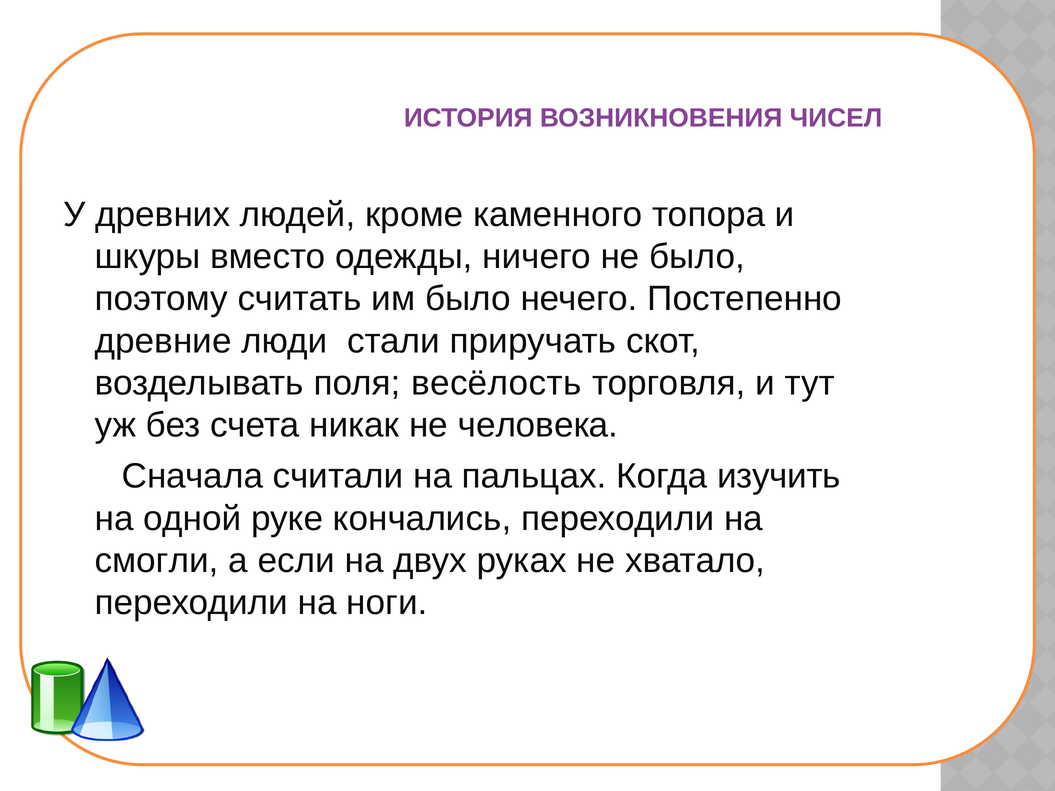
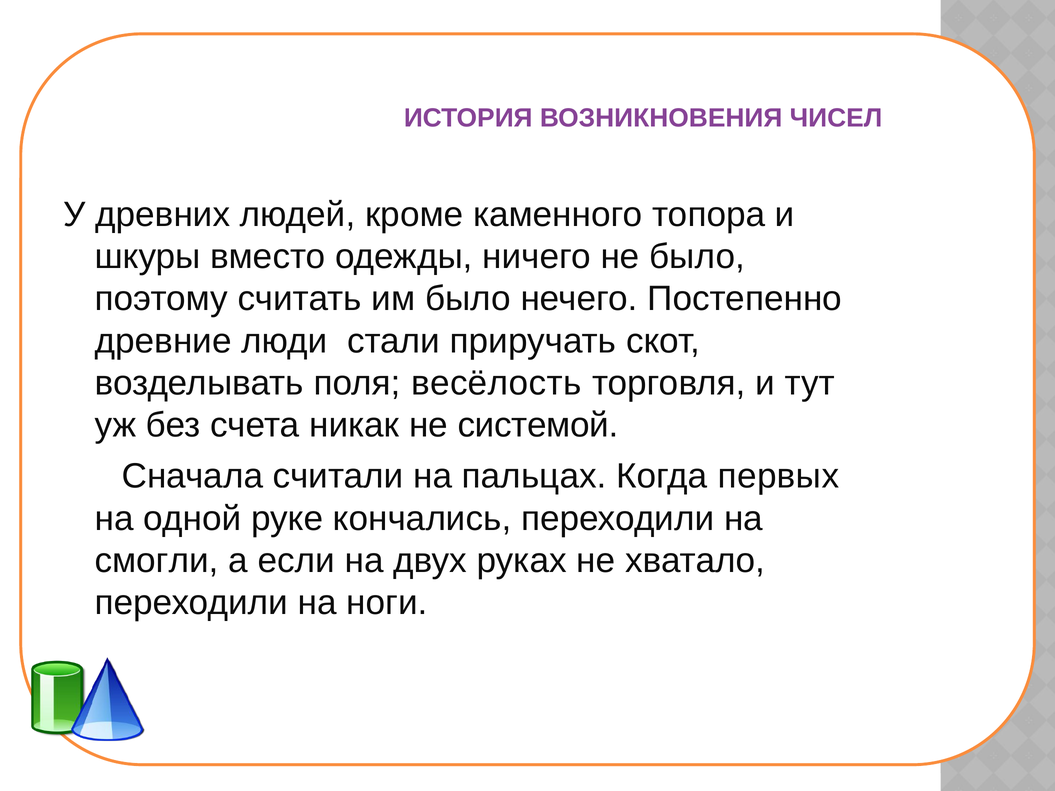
человека: человека -> системой
изучить: изучить -> первых
